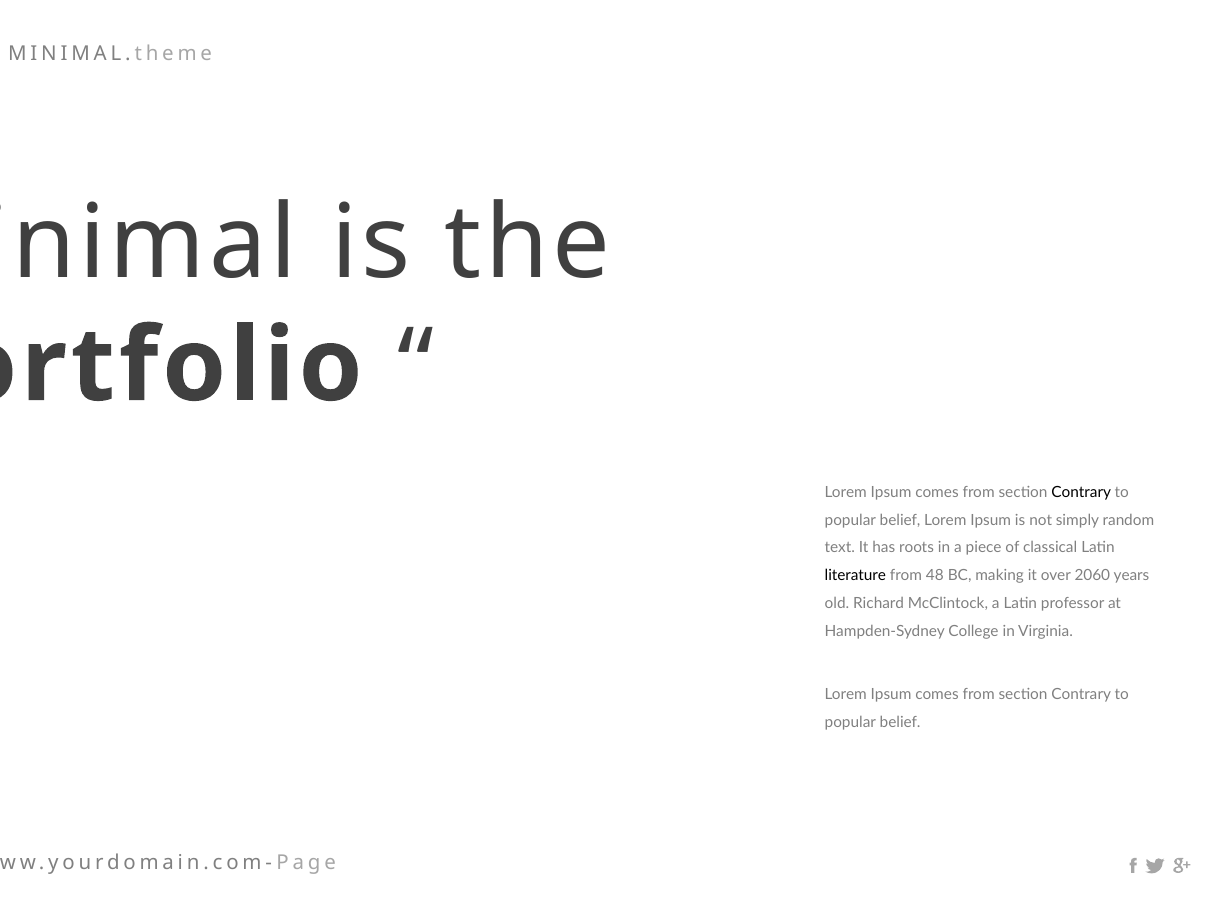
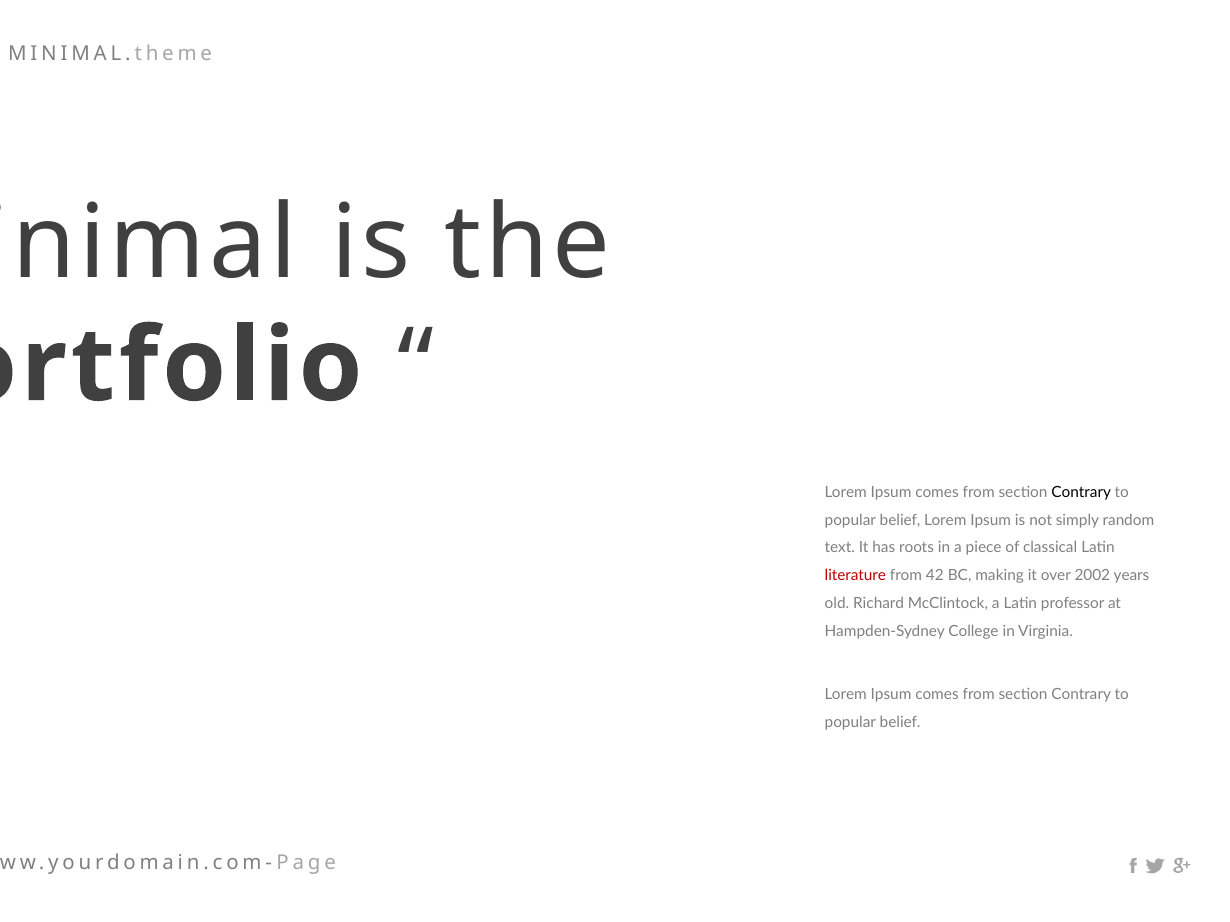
literature colour: black -> red
48: 48 -> 42
2060: 2060 -> 2002
